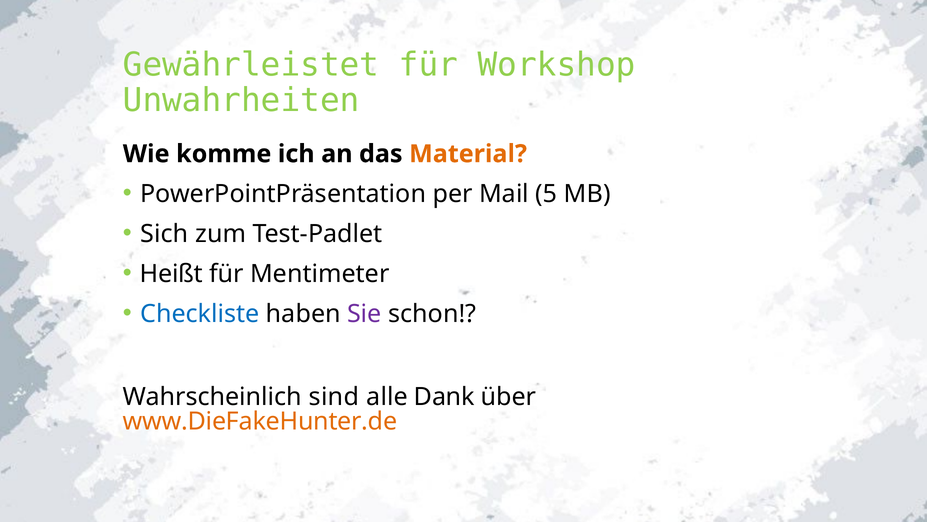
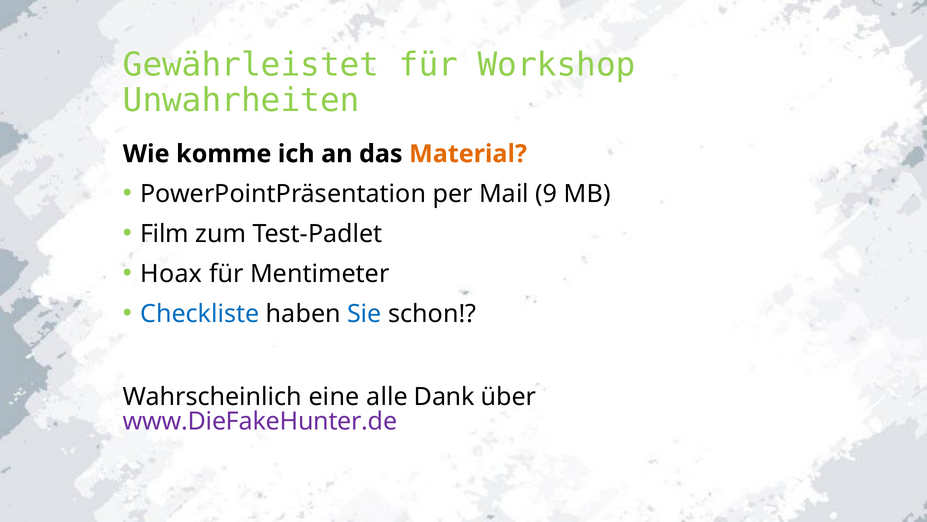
5: 5 -> 9
Sich: Sich -> Film
Heißt: Heißt -> Hoax
Sie colour: purple -> blue
sind: sind -> eine
www.DieFakeHunter.de colour: orange -> purple
